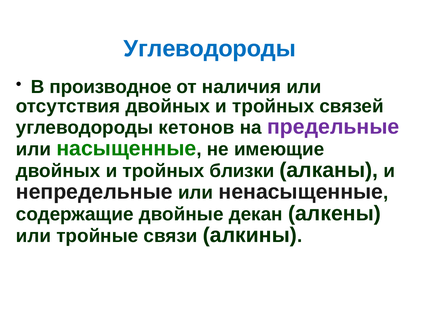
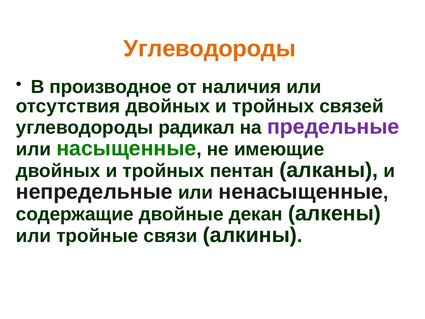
Углеводороды at (210, 49) colour: blue -> orange
кетонов: кетонов -> радикал
близки: близки -> пентан
